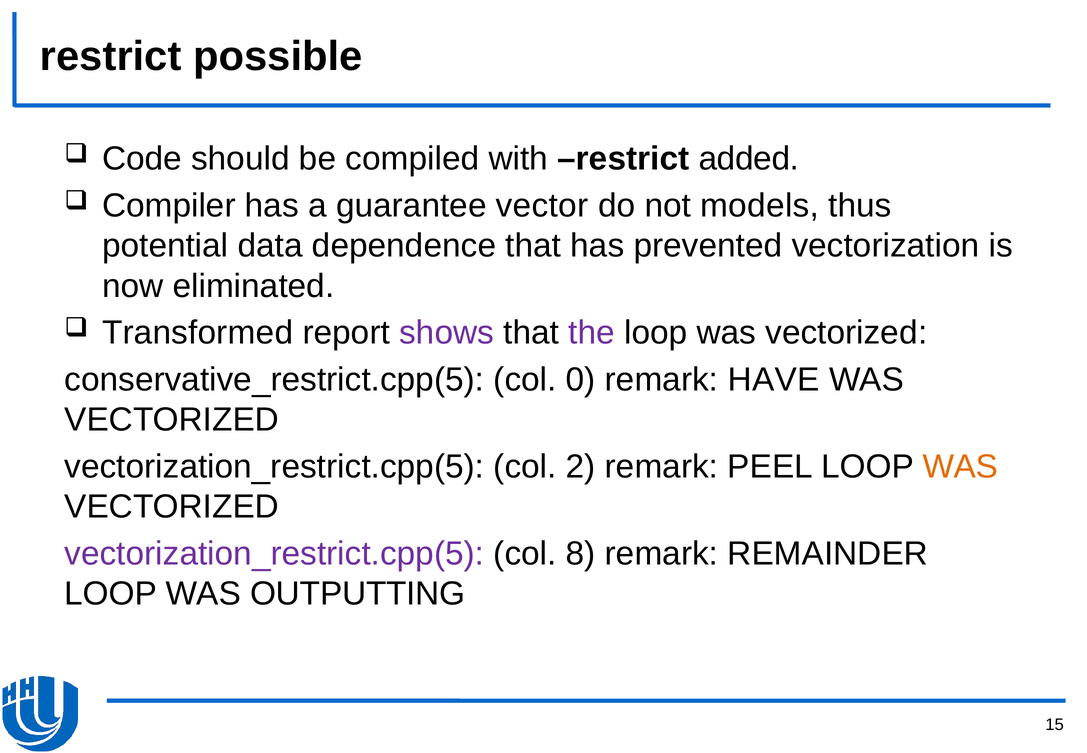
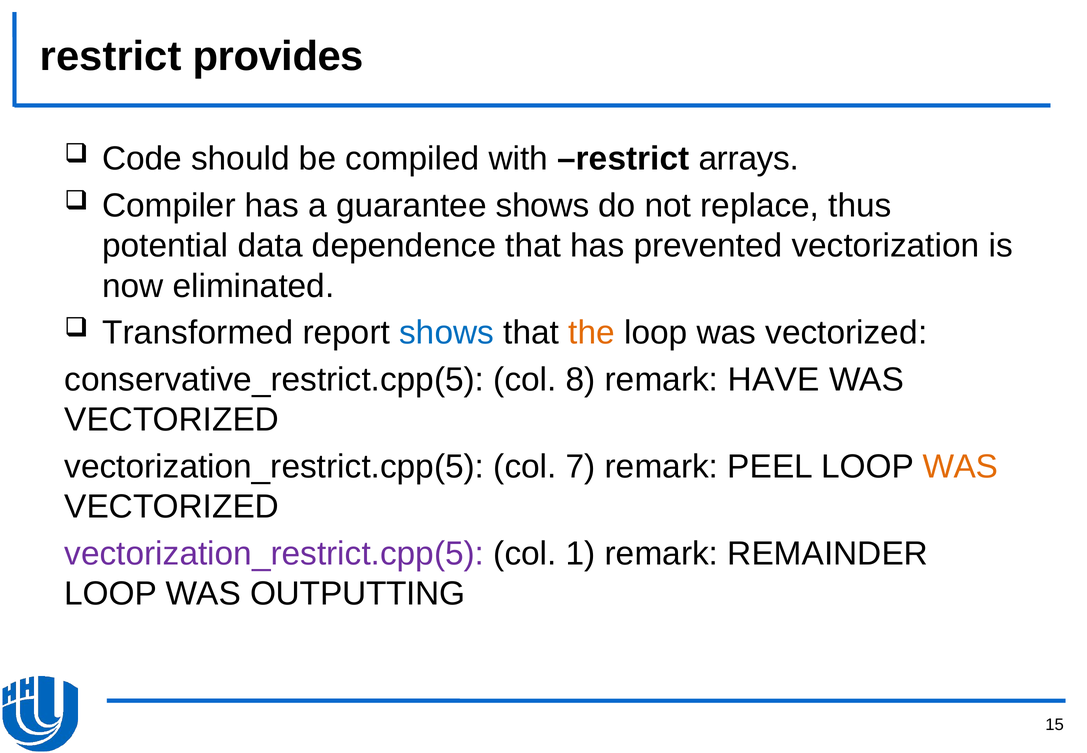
possible: possible -> provides
added: added -> arrays
guarantee vector: vector -> shows
models: models -> replace
shows at (447, 333) colour: purple -> blue
the colour: purple -> orange
0: 0 -> 8
2: 2 -> 7
8: 8 -> 1
